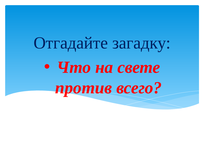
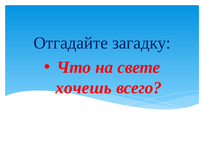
против: против -> хочешь
